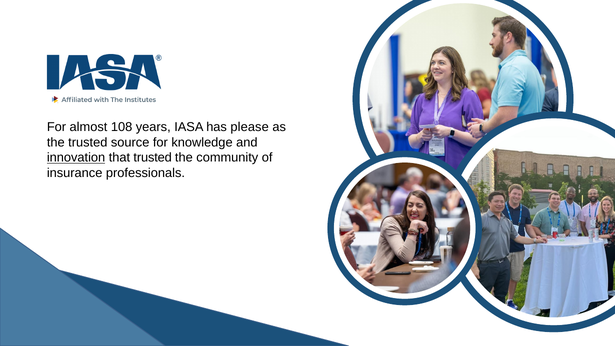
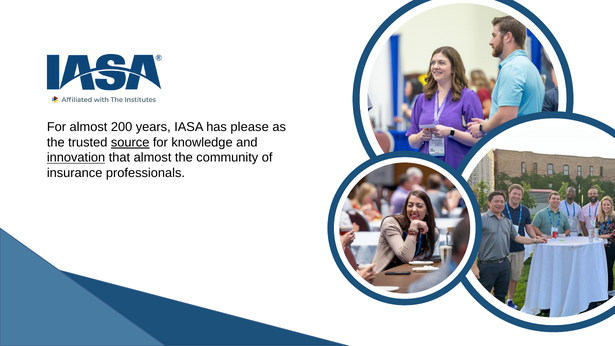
108: 108 -> 200
source underline: none -> present
that trusted: trusted -> almost
